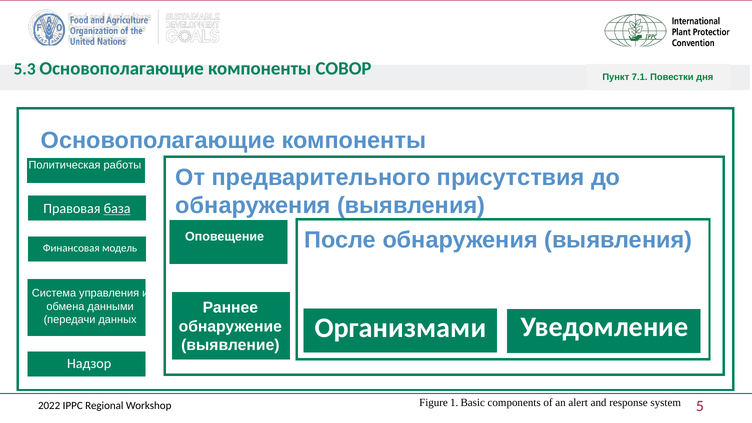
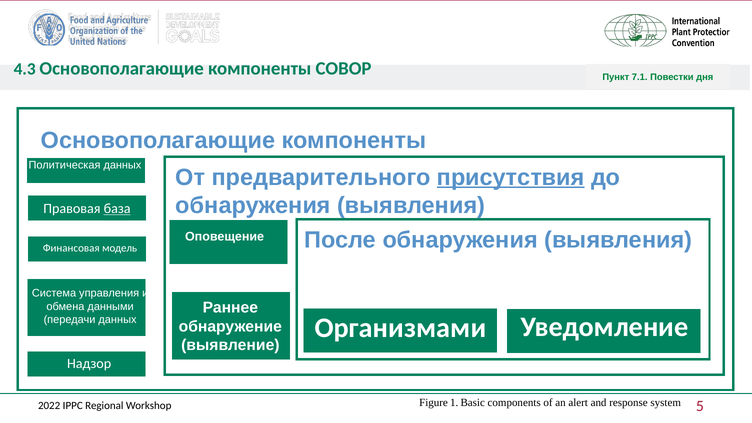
5.3: 5.3 -> 4.3
Политическая работы: работы -> данных
присутствия underline: none -> present
